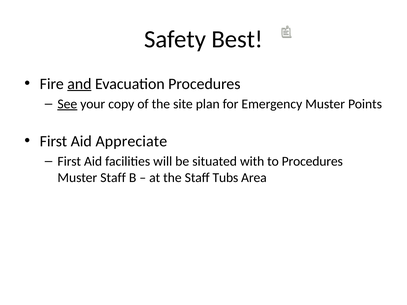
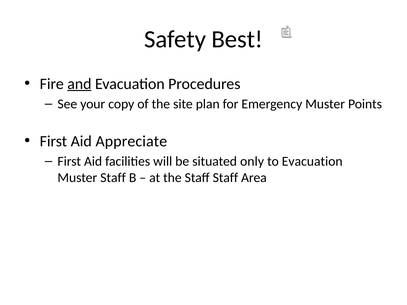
See underline: present -> none
with: with -> only
to Procedures: Procedures -> Evacuation
Staff Tubs: Tubs -> Staff
